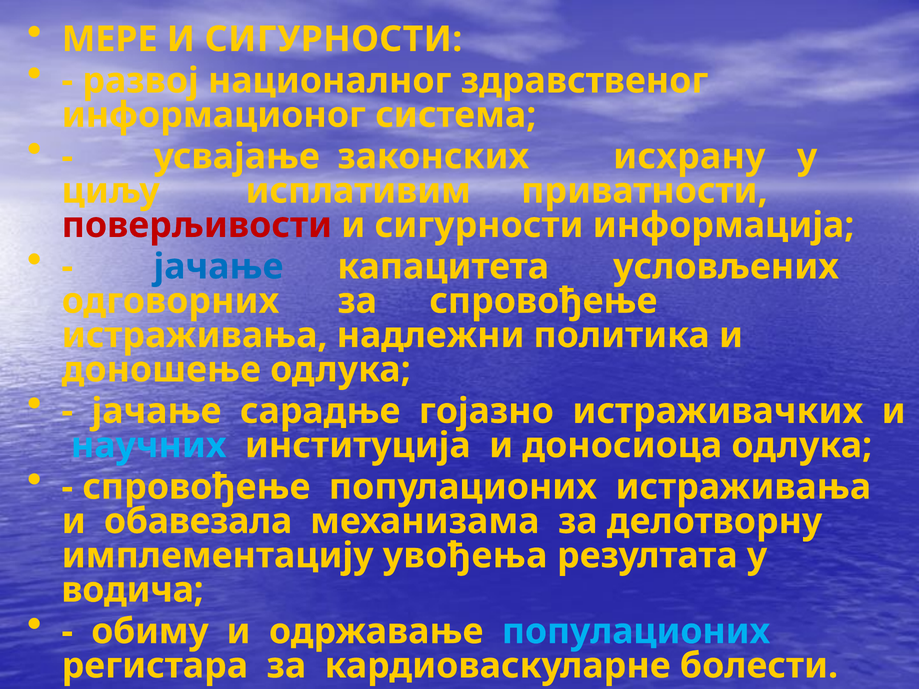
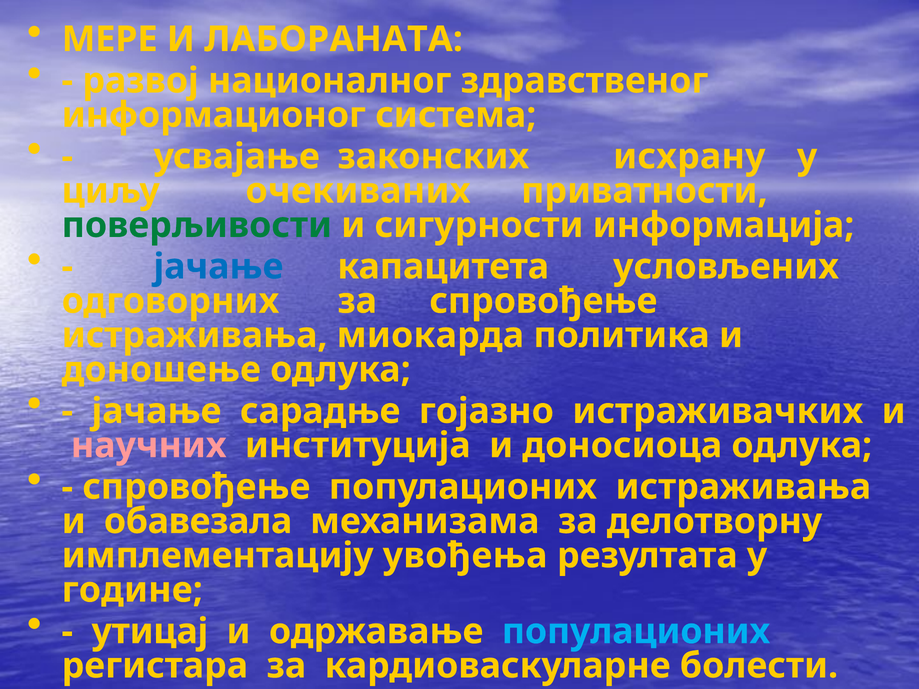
МЕРЕ И СИГУРНОСТИ: СИГУРНОСТИ -> ЛАБОРАНАТА
исплативим: исплативим -> очекиваних
поверљивости colour: red -> green
надлежни: надлежни -> миокарда
научних colour: light blue -> pink
водича: водича -> године
обиму: обиму -> утицај
